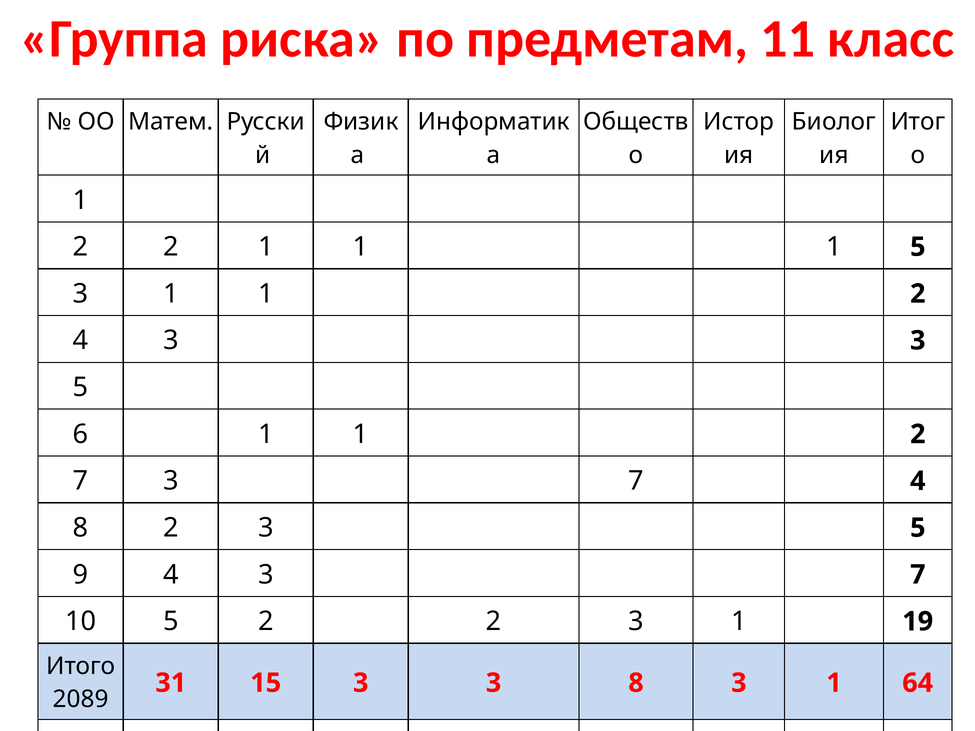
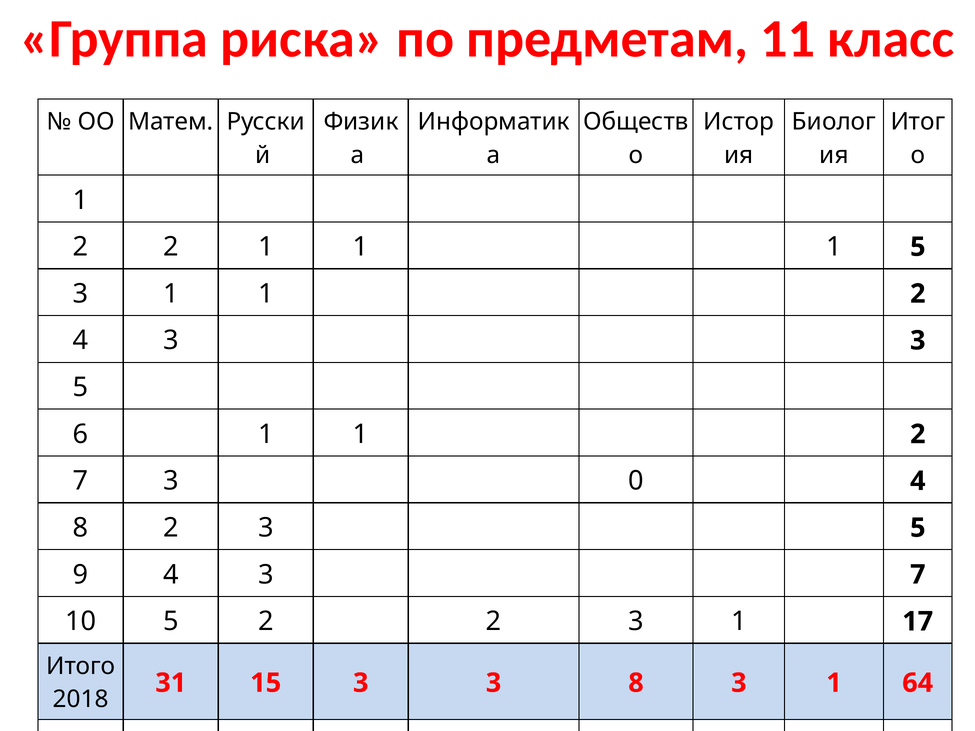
7 3 7: 7 -> 0
19: 19 -> 17
2089 at (81, 699): 2089 -> 2018
